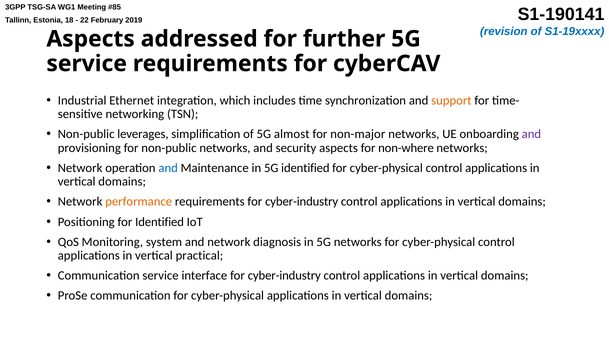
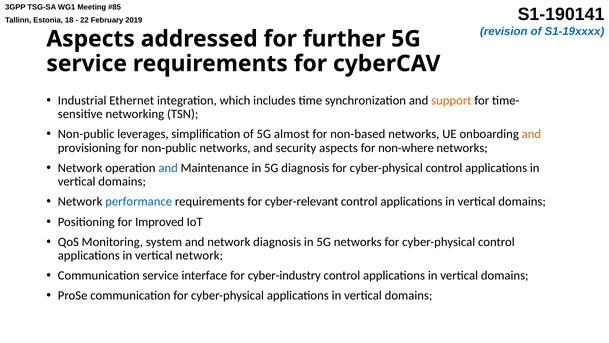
non-major: non-major -> non-based
and at (531, 134) colour: purple -> orange
5G identified: identified -> diagnosis
performance colour: orange -> blue
requirements for cyber-industry: cyber-industry -> cyber-relevant
for Identified: Identified -> Improved
vertical practical: practical -> network
